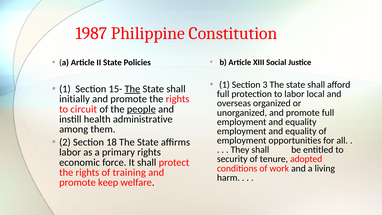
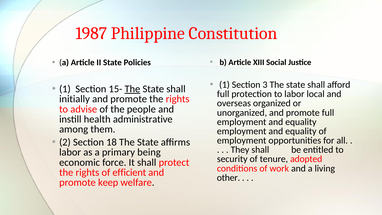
circuit: circuit -> advise
people underline: present -> none
primary rights: rights -> being
training: training -> efficient
harm: harm -> other
